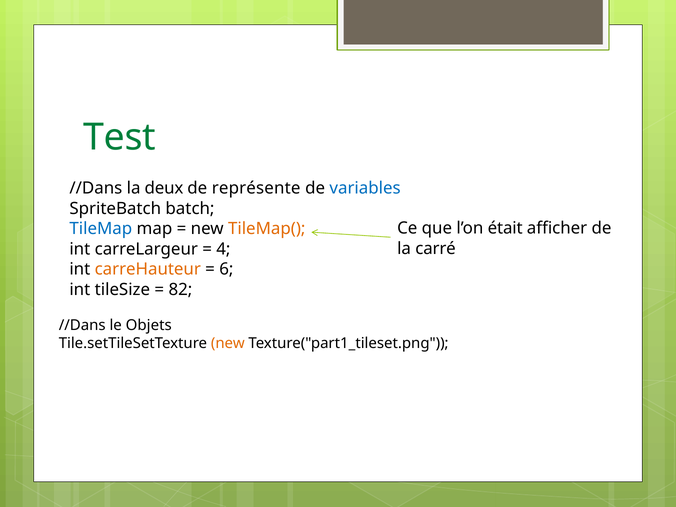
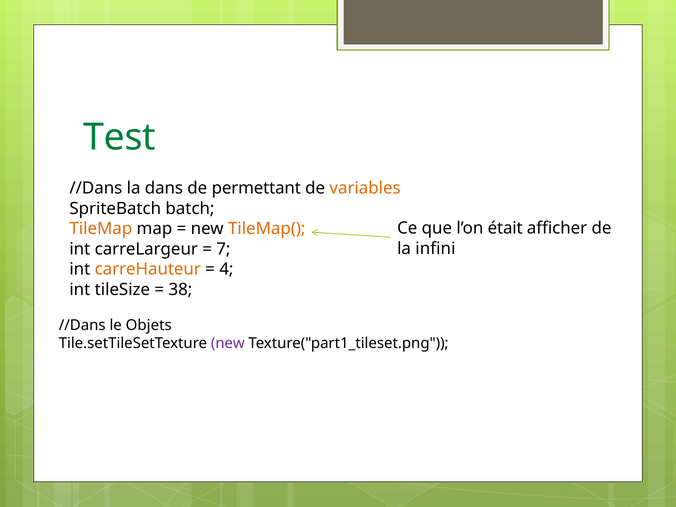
deux: deux -> dans
représente: représente -> permettant
variables colour: blue -> orange
TileMap colour: blue -> orange
carré: carré -> infini
4: 4 -> 7
6: 6 -> 4
82: 82 -> 38
new at (228, 343) colour: orange -> purple
